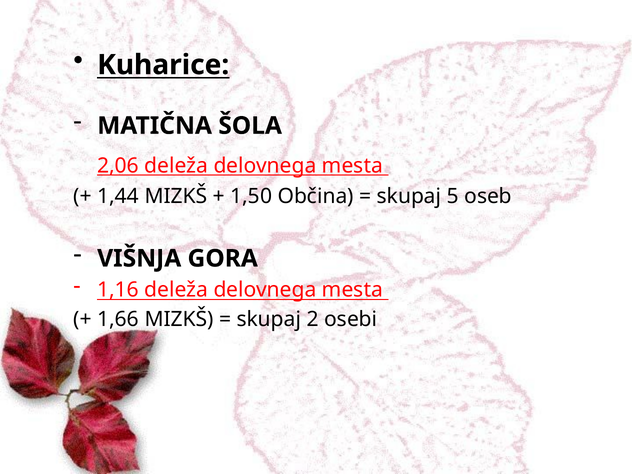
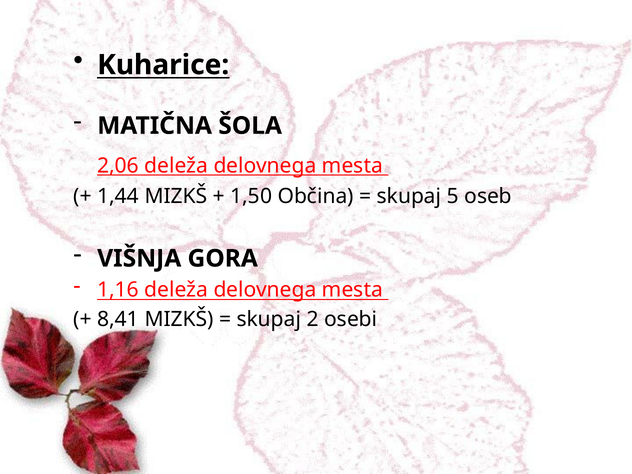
1,66: 1,66 -> 8,41
